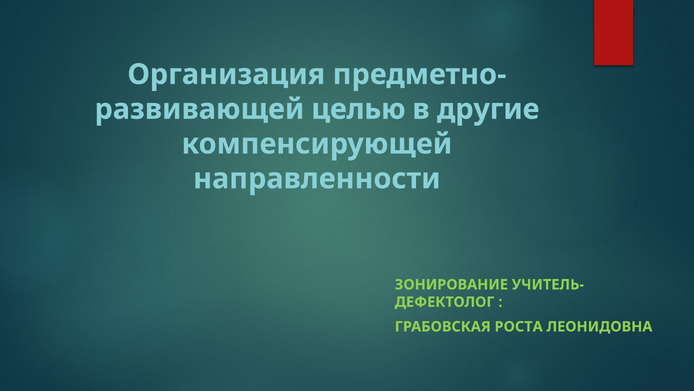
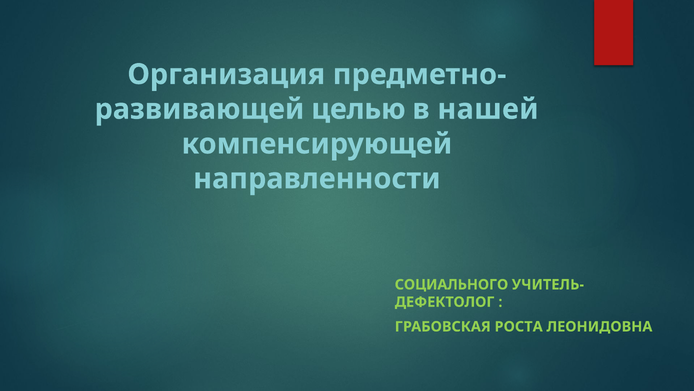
другие: другие -> нашей
ЗОНИРОВАНИЕ: ЗОНИРОВАНИЕ -> СОЦИАЛЬНОГО
